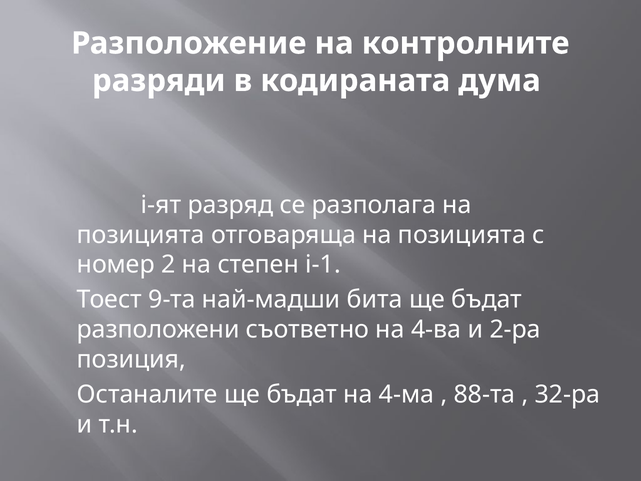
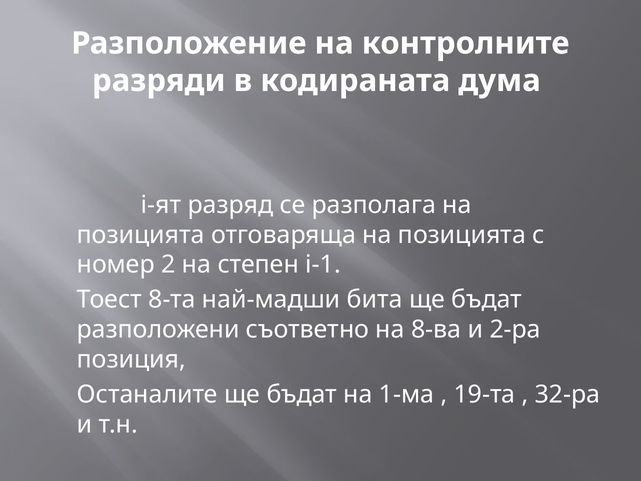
9-та: 9-та -> 8-та
4-ва: 4-ва -> 8-ва
4-ма: 4-ма -> 1-ма
88-та: 88-та -> 19-та
